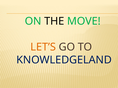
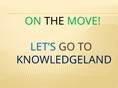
LET’S colour: orange -> blue
